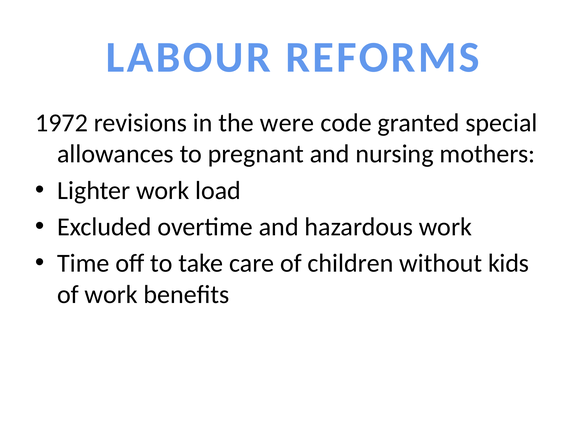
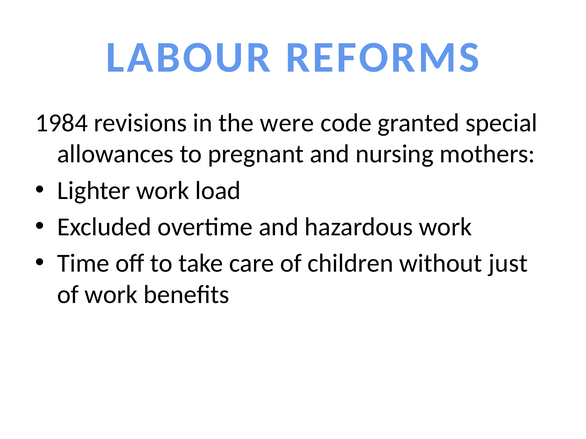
1972: 1972 -> 1984
kids: kids -> just
